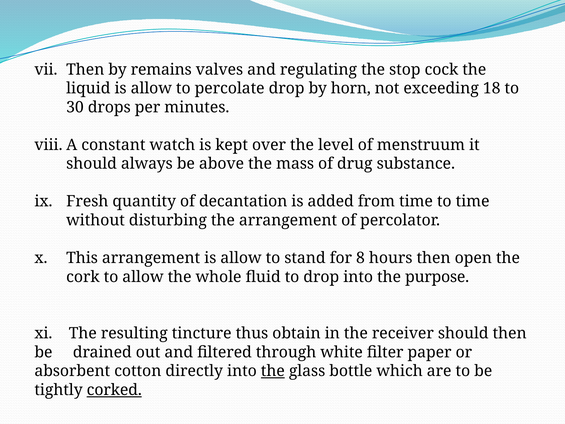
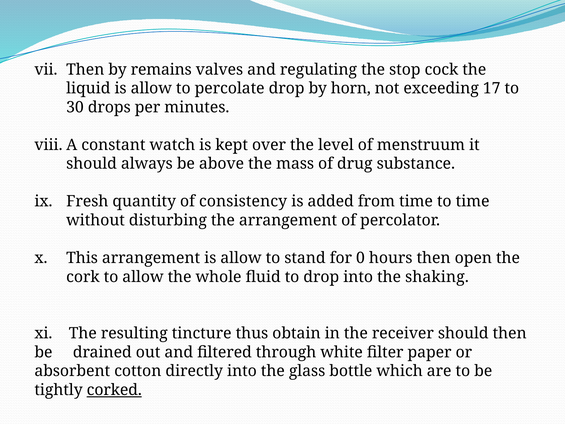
18: 18 -> 17
decantation: decantation -> consistency
8: 8 -> 0
purpose: purpose -> shaking
the at (273, 371) underline: present -> none
